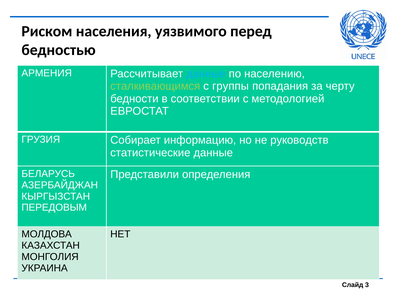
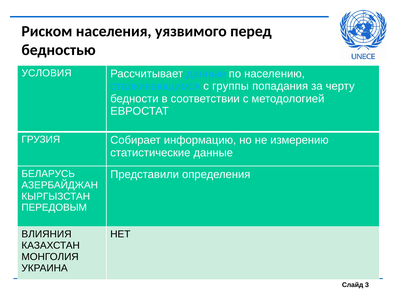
АРМЕНИЯ: АРМЕНИЯ -> УСЛОВИЯ
сталкивающимся colour: light green -> light blue
руководств: руководств -> измерению
МОЛДОВА: МОЛДОВА -> ВЛИЯНИЯ
